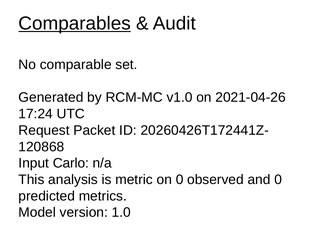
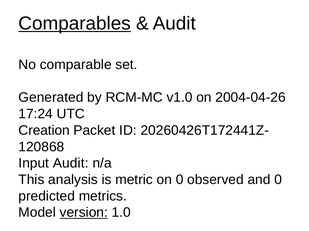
2021-04-26: 2021-04-26 -> 2004-04-26
Request: Request -> Creation
Input Carlo: Carlo -> Audit
version underline: none -> present
